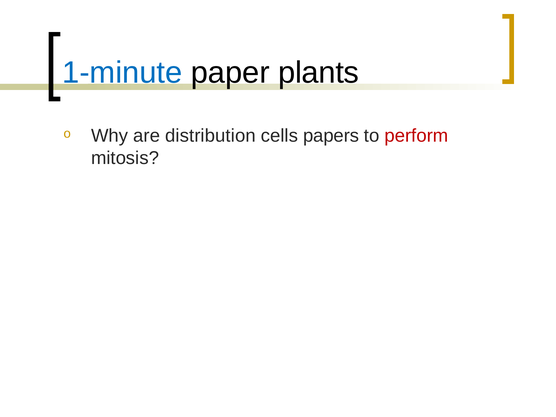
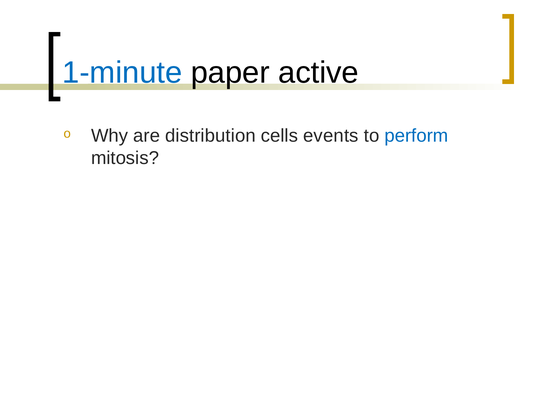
plants: plants -> active
papers: papers -> events
perform colour: red -> blue
